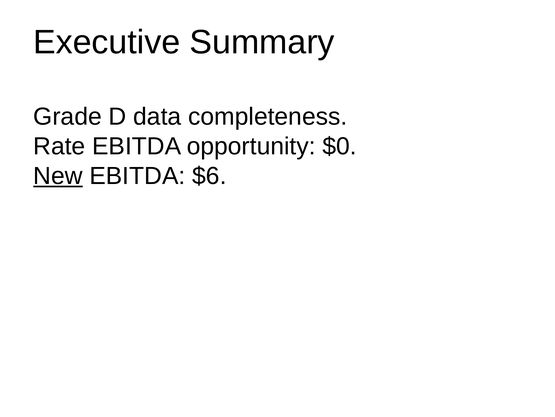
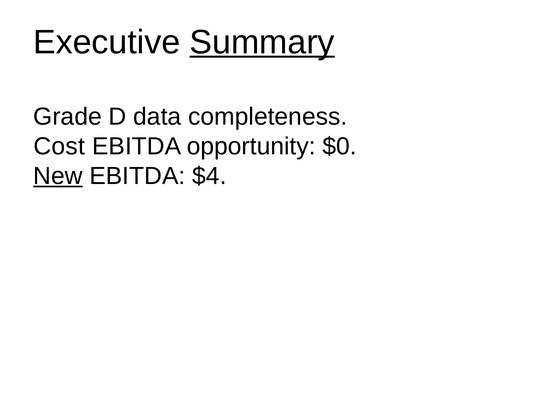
Summary underline: none -> present
Rate: Rate -> Cost
$6: $6 -> $4
